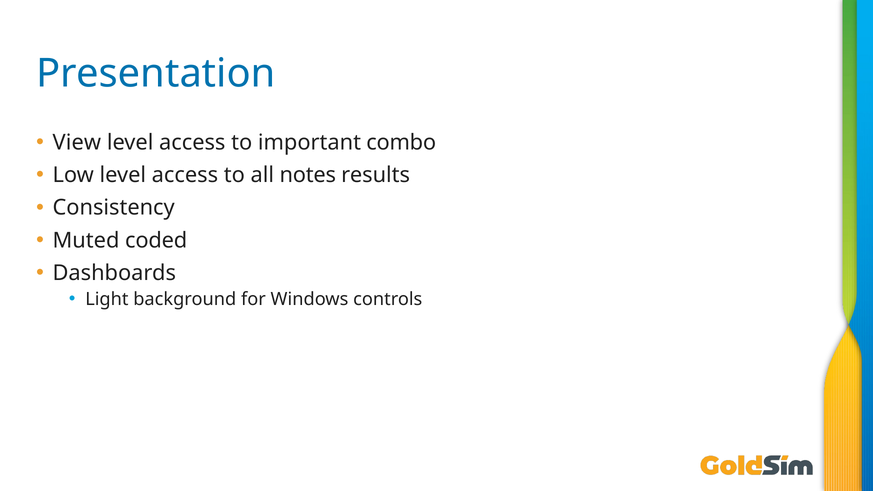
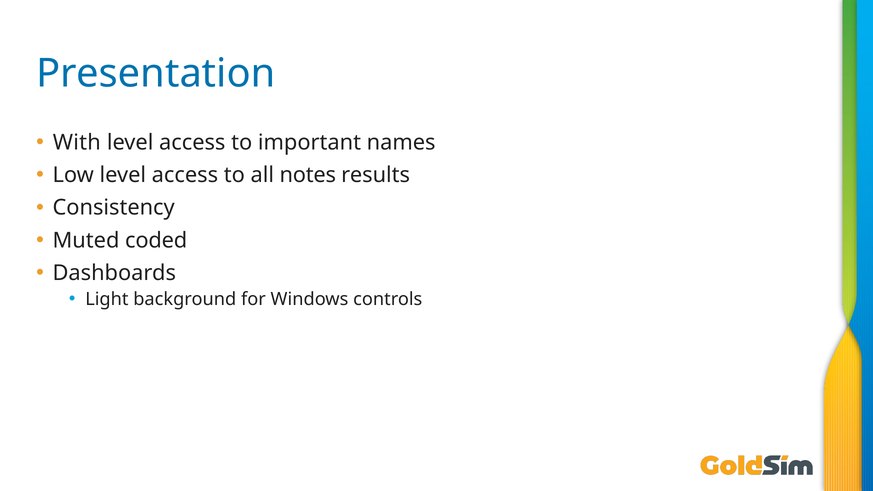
View: View -> With
combo: combo -> names
